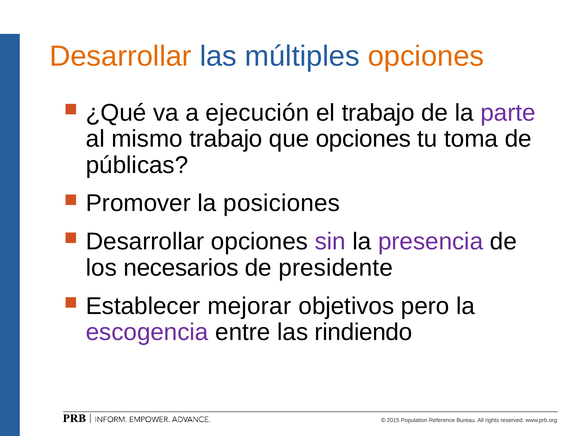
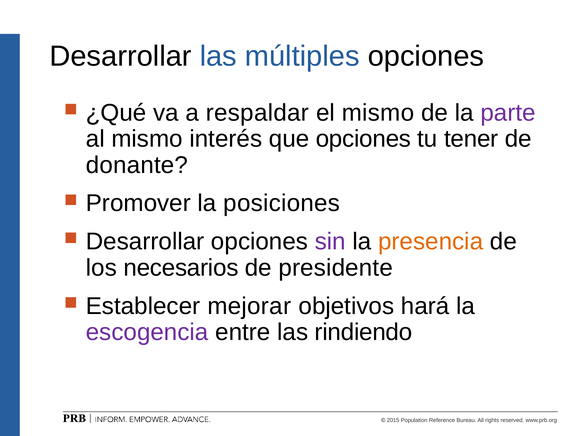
Desarrollar at (121, 56) colour: orange -> black
opciones at (426, 56) colour: orange -> black
ejecución: ejecución -> respaldar
el trabajo: trabajo -> mismo
mismo trabajo: trabajo -> interés
toma: toma -> tener
públicas: públicas -> donante
presencia colour: purple -> orange
pero: pero -> hará
